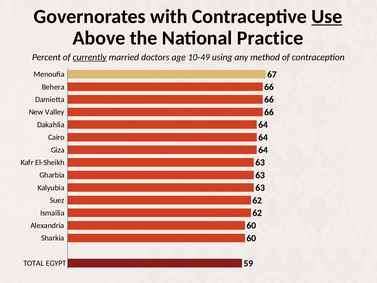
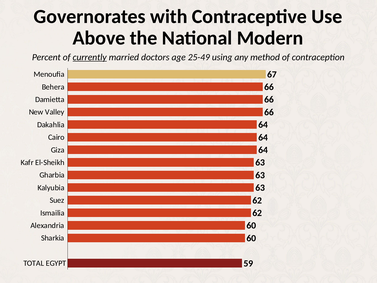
Use underline: present -> none
Practice: Practice -> Modern
10-49: 10-49 -> 25-49
